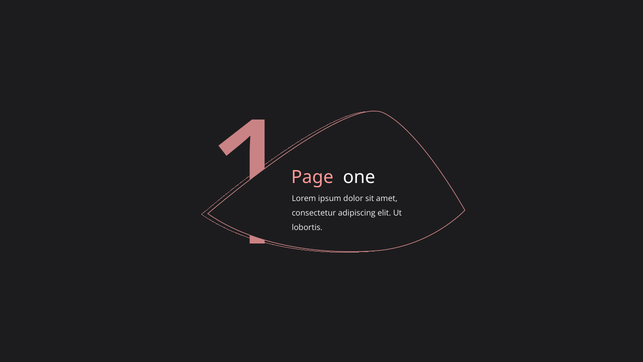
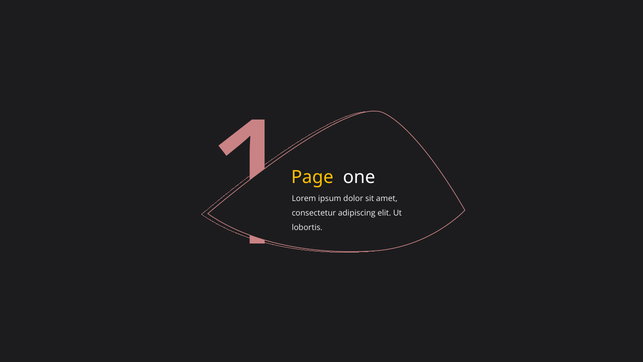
Page colour: pink -> yellow
